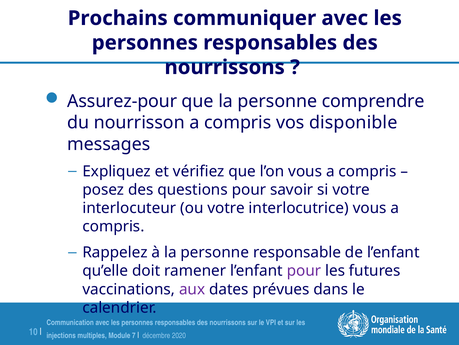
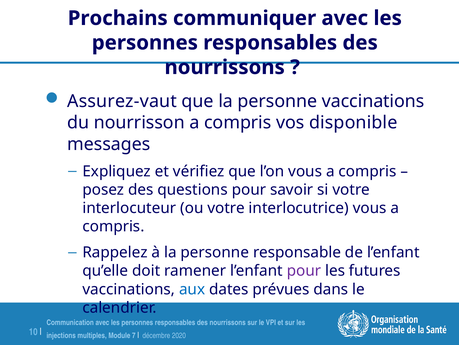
Assurez-pour: Assurez-pour -> Assurez-vaut
personne comprendre: comprendre -> vaccinations
aux colour: purple -> blue
